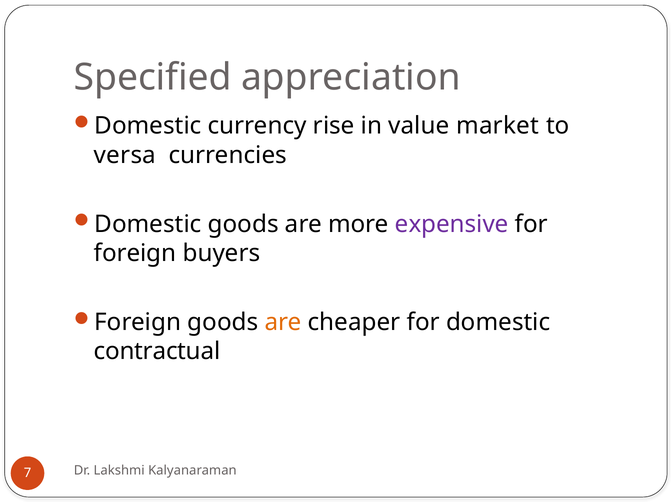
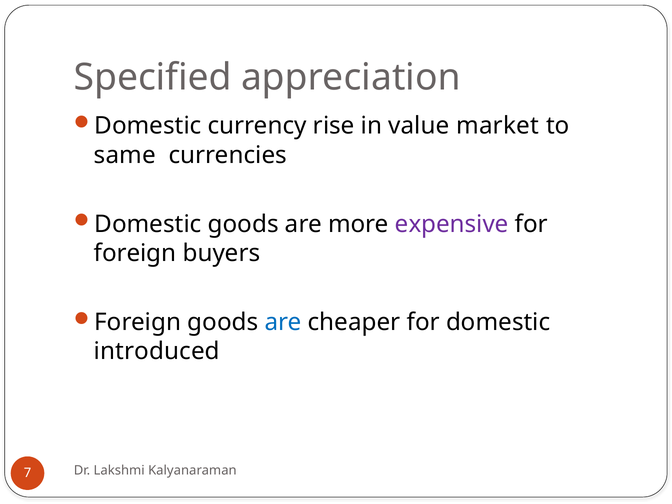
versa: versa -> same
are at (283, 322) colour: orange -> blue
contractual: contractual -> introduced
